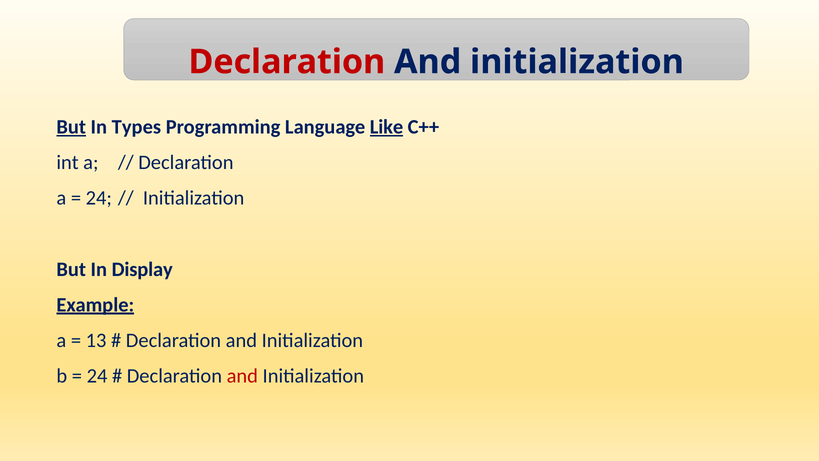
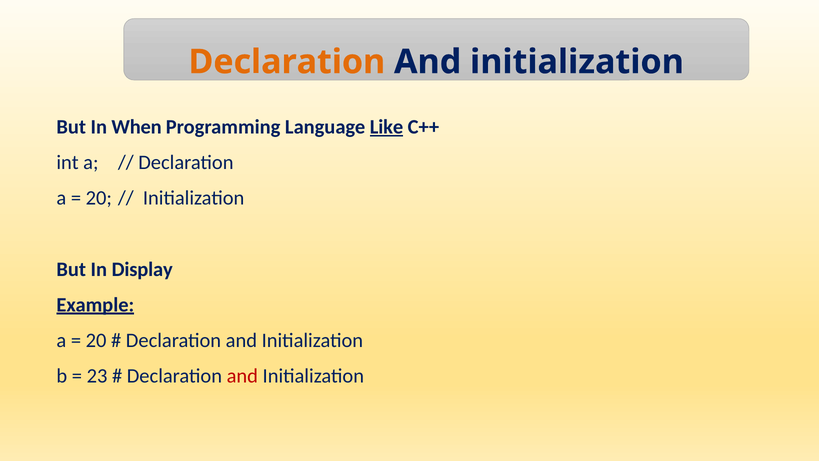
Declaration at (287, 62) colour: red -> orange
But at (71, 127) underline: present -> none
Types: Types -> When
24 at (99, 198): 24 -> 20
13 at (96, 340): 13 -> 20
24 at (97, 376): 24 -> 23
